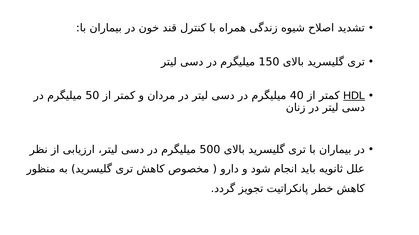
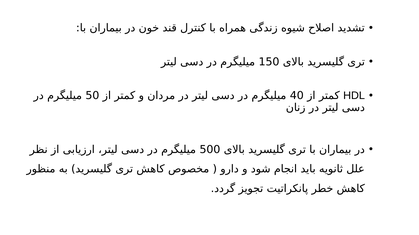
HDL underline: present -> none
